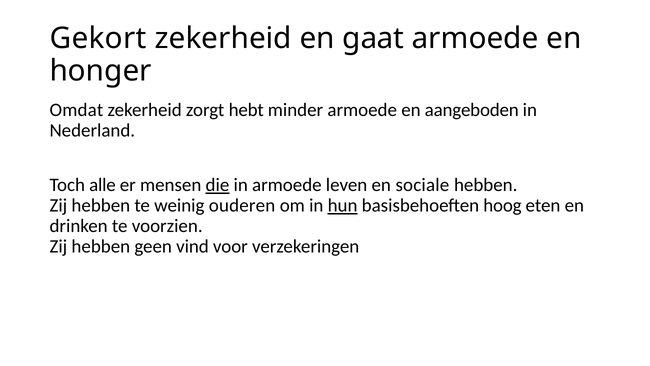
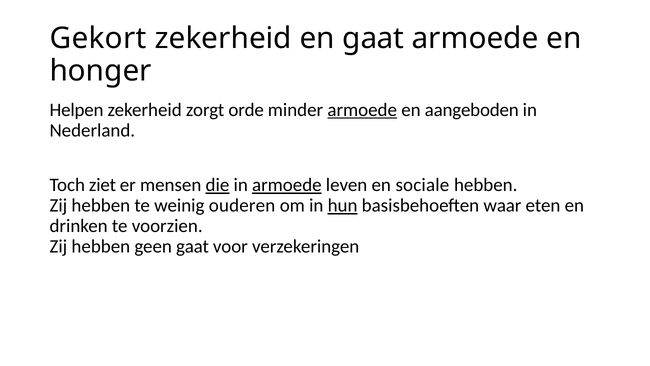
Omdat: Omdat -> Helpen
hebt: hebt -> orde
armoede at (362, 110) underline: none -> present
alle: alle -> ziet
armoede at (287, 185) underline: none -> present
hoog: hoog -> waar
geen vind: vind -> gaat
